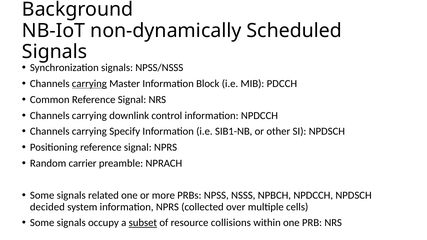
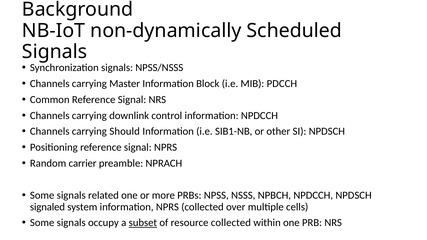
carrying at (89, 84) underline: present -> none
Specify: Specify -> Should
decided: decided -> signaled
resource collisions: collisions -> collected
